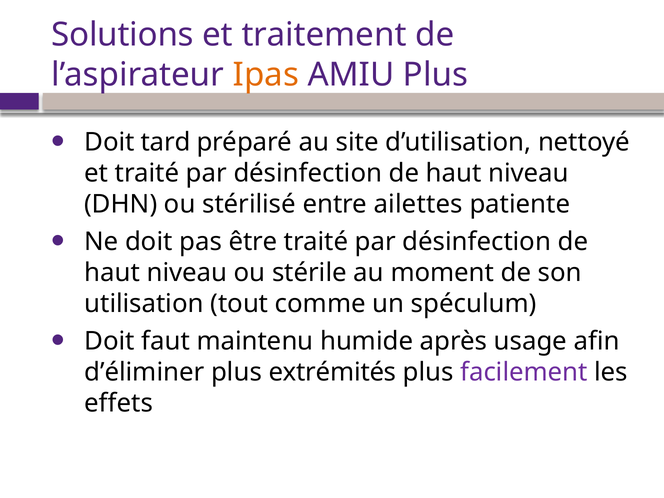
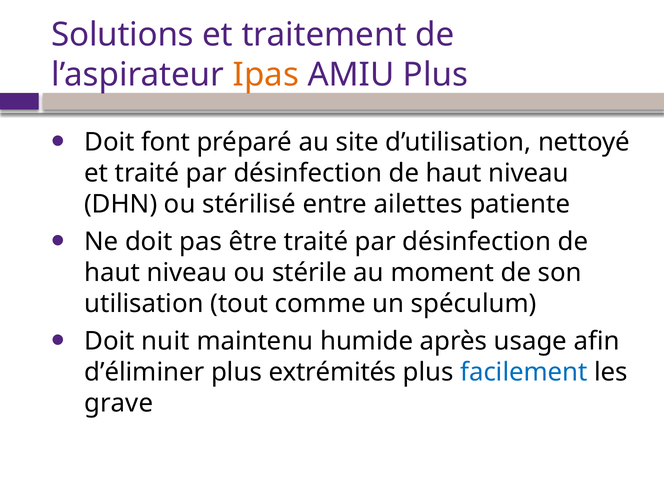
tard: tard -> font
faut: faut -> nuit
facilement colour: purple -> blue
effets: effets -> grave
